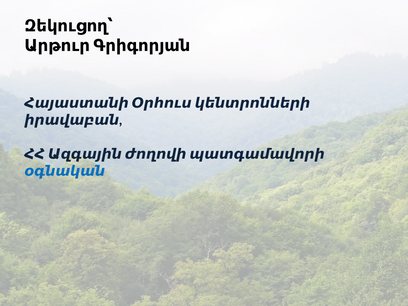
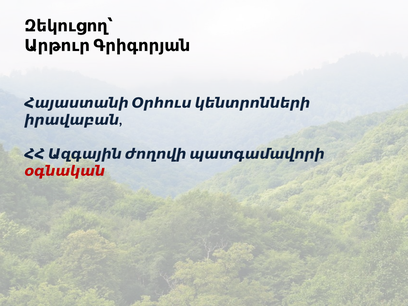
օգնական colour: blue -> red
